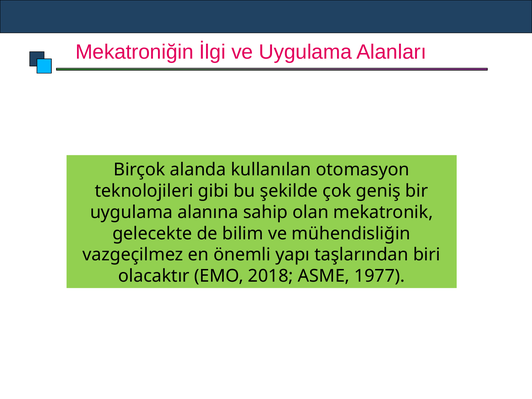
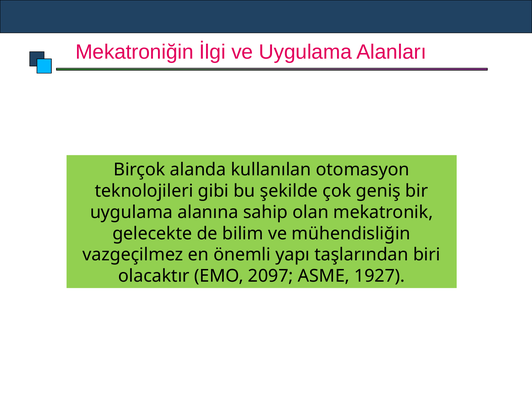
2018: 2018 -> 2097
1977: 1977 -> 1927
